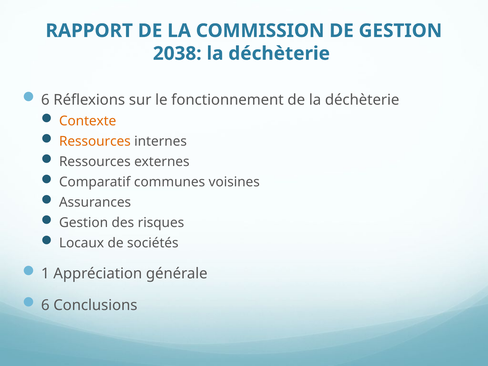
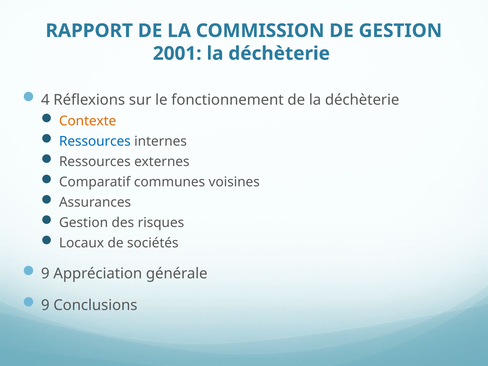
2038: 2038 -> 2001
6 at (45, 100): 6 -> 4
Ressources at (95, 141) colour: orange -> blue
1 at (45, 274): 1 -> 9
6 at (45, 305): 6 -> 9
